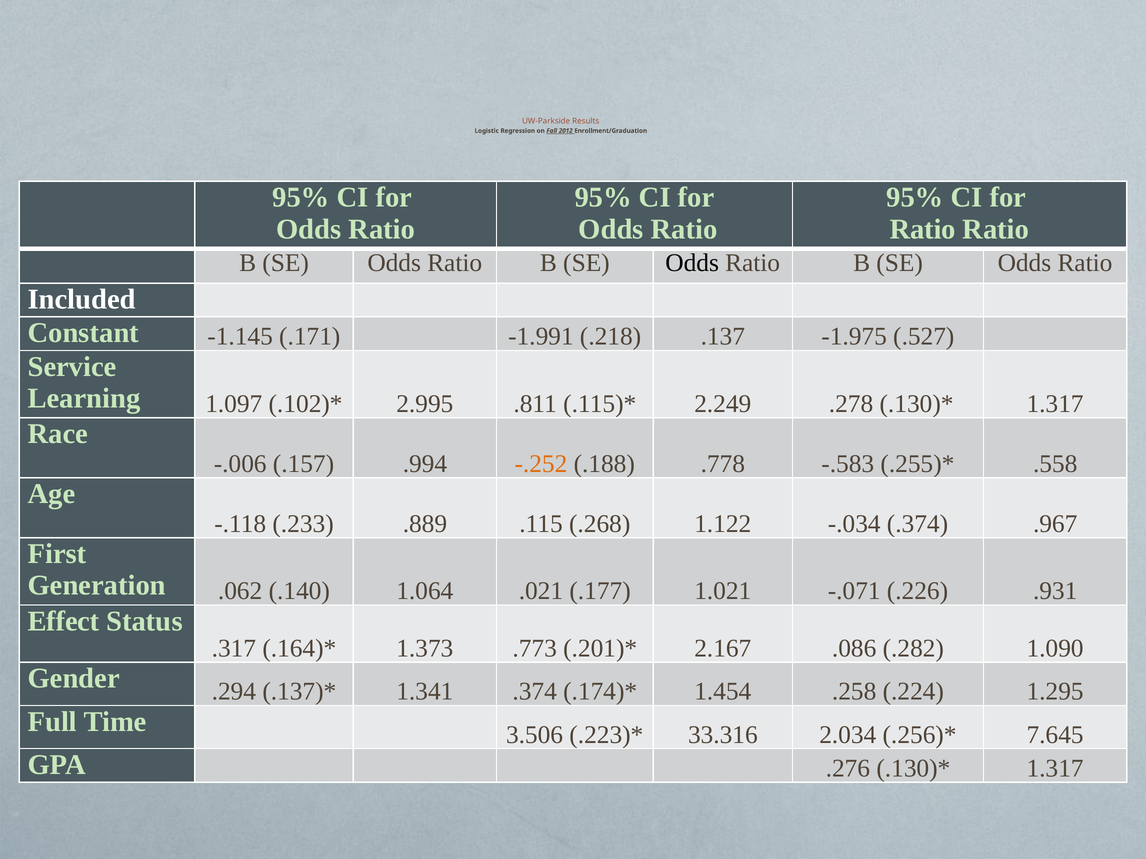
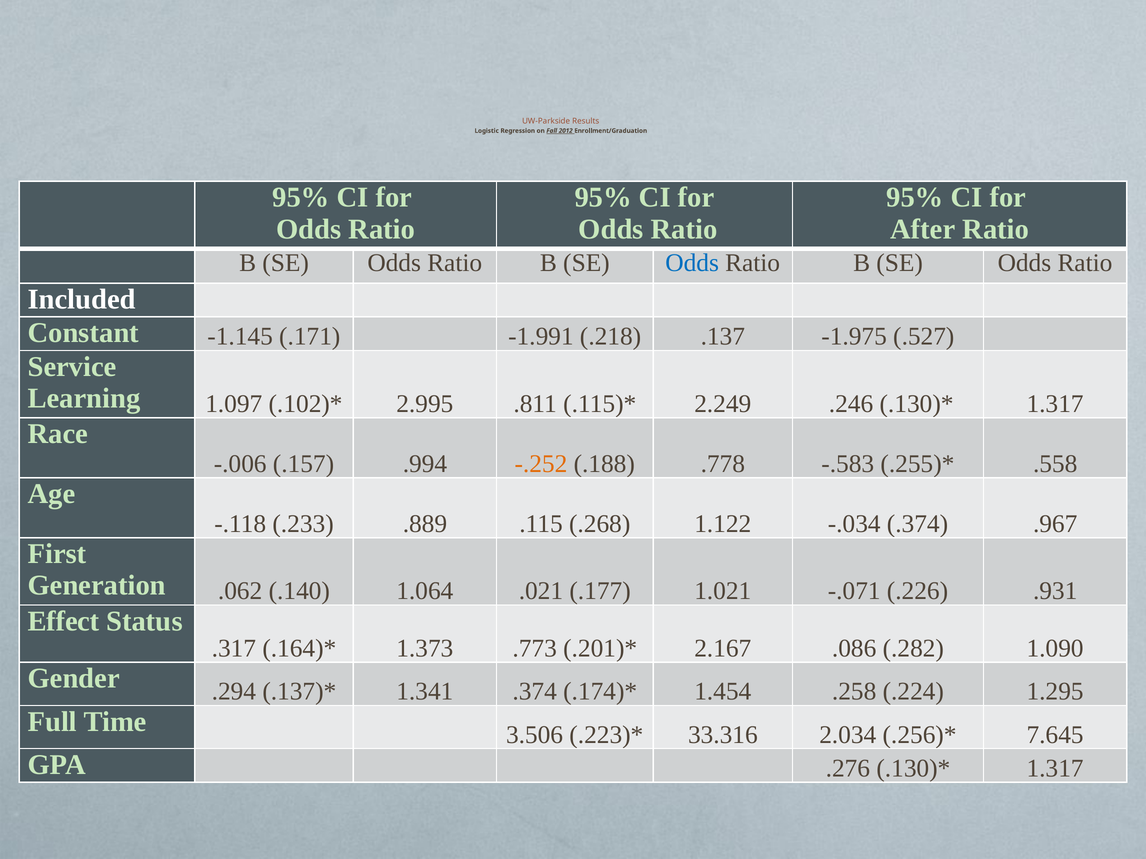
Ratio at (923, 229): Ratio -> After
Odds at (692, 263) colour: black -> blue
.278: .278 -> .246
